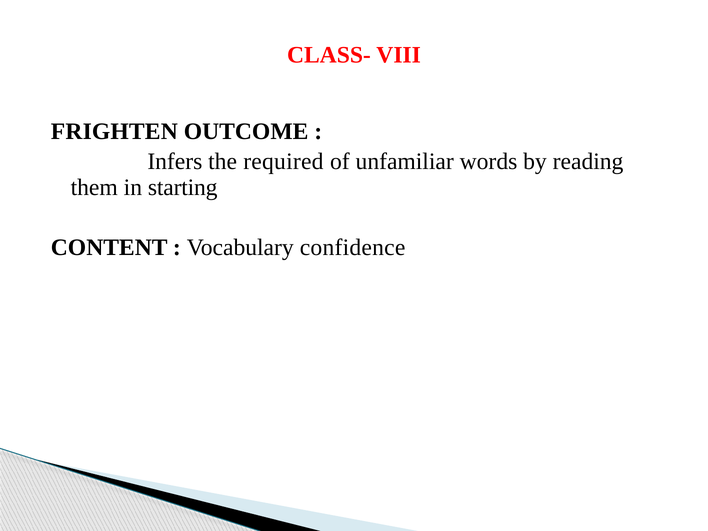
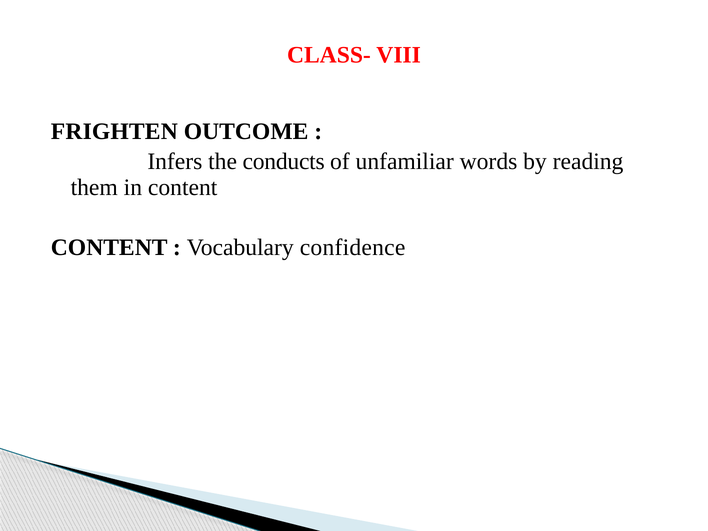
required: required -> conducts
in starting: starting -> content
